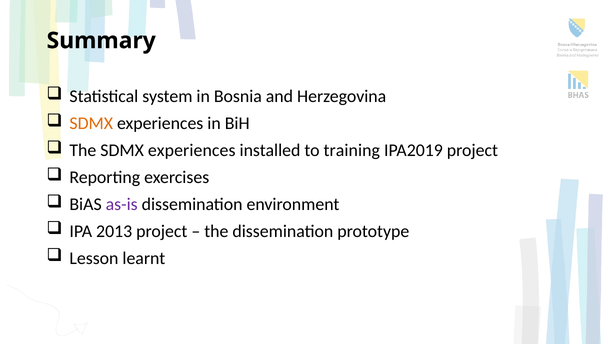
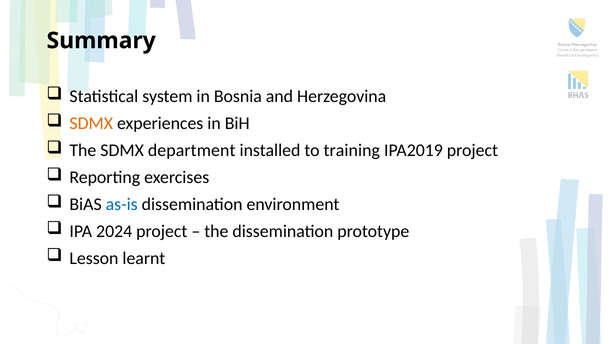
The SDMX experiences: experiences -> department
as-is colour: purple -> blue
2013: 2013 -> 2024
